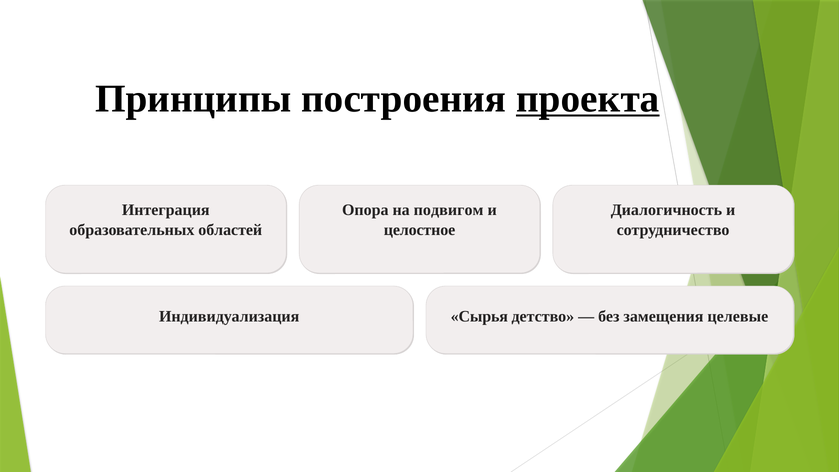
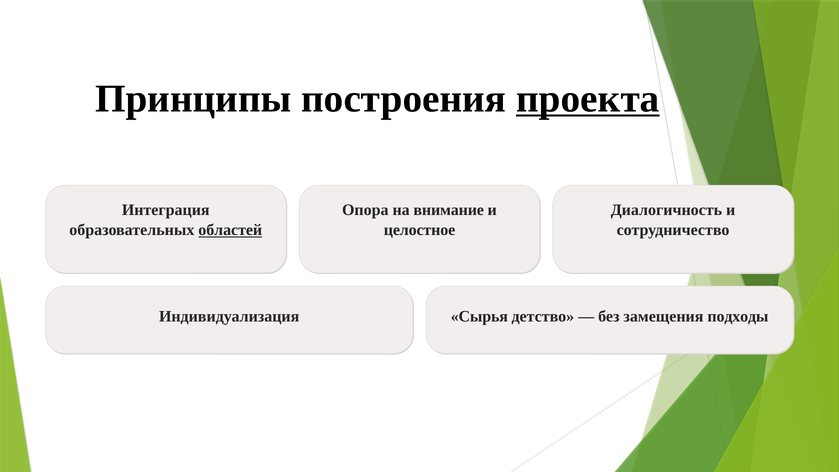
подвигом: подвигом -> внимание
областей underline: none -> present
целевые: целевые -> подходы
